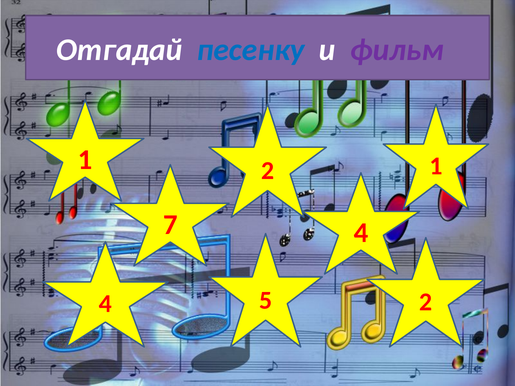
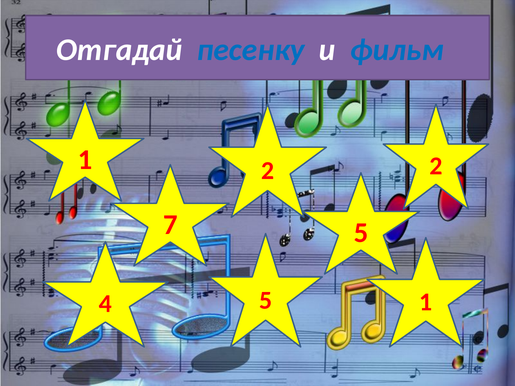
фильм colour: purple -> blue
2 1: 1 -> 2
7 4: 4 -> 5
4 2: 2 -> 1
